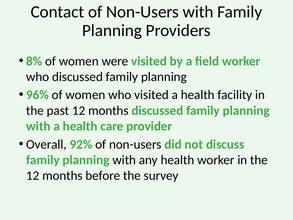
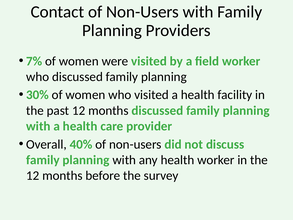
8%: 8% -> 7%
96%: 96% -> 30%
92%: 92% -> 40%
